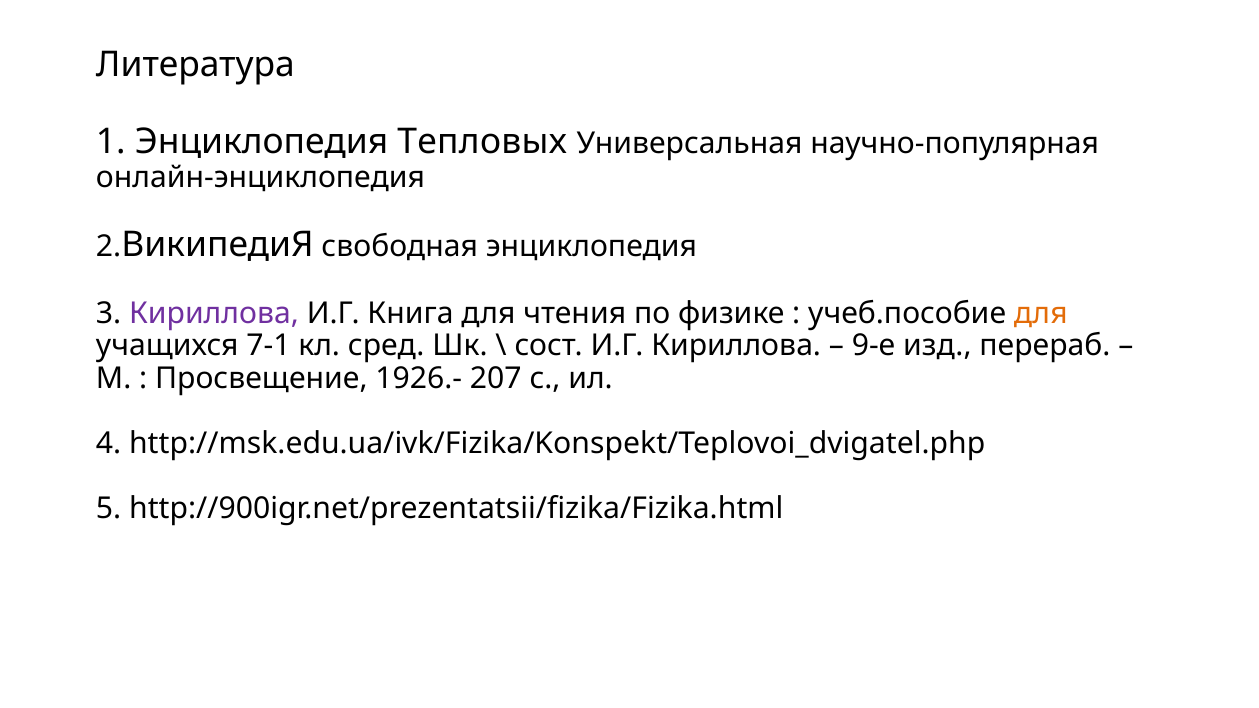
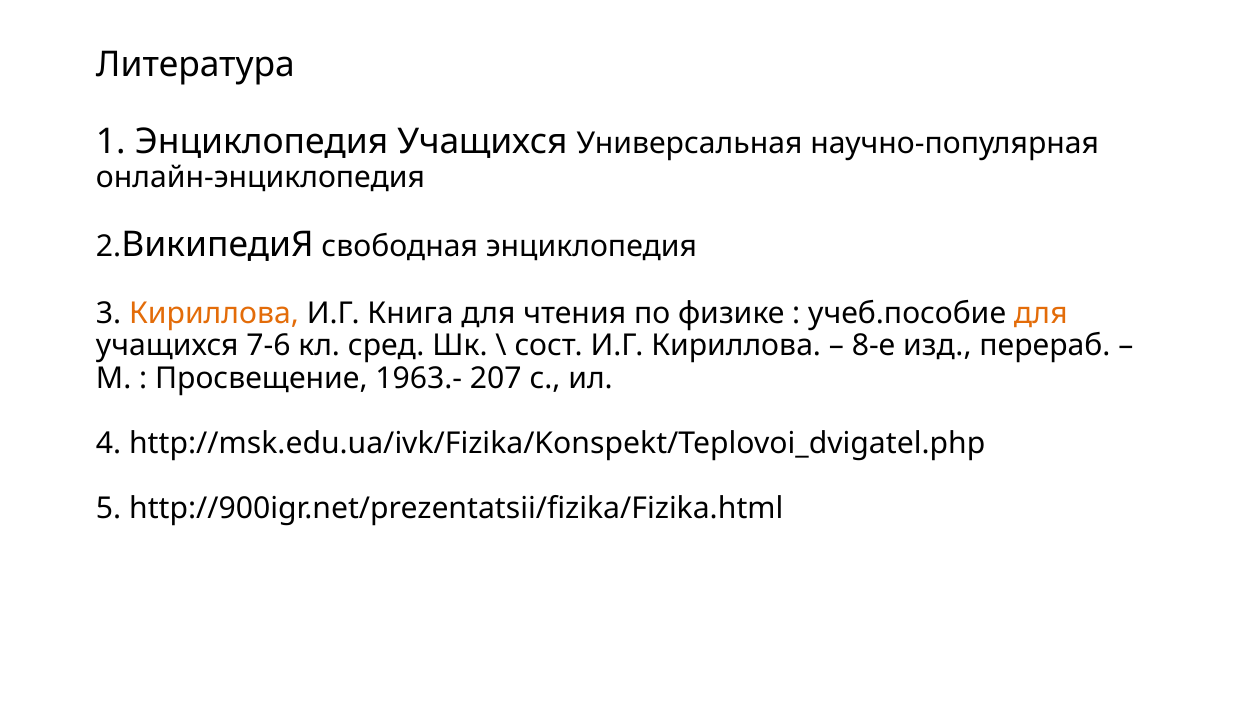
Энциклопедия Тепловых: Тепловых -> Учащихся
Кириллова at (214, 313) colour: purple -> orange
7-1: 7-1 -> 7-6
9-е: 9-е -> 8-е
1926.-: 1926.- -> 1963.-
